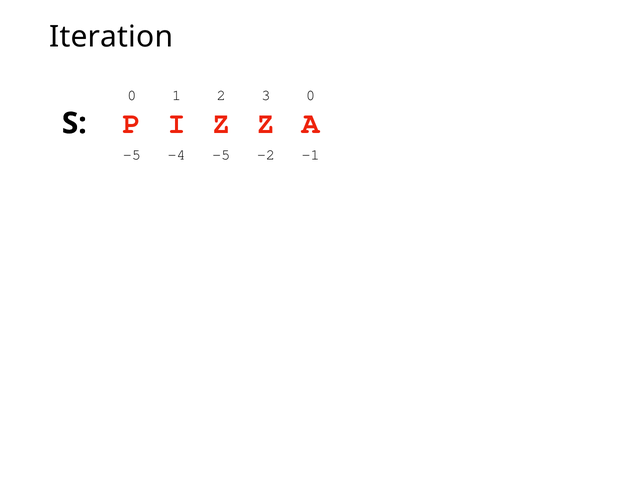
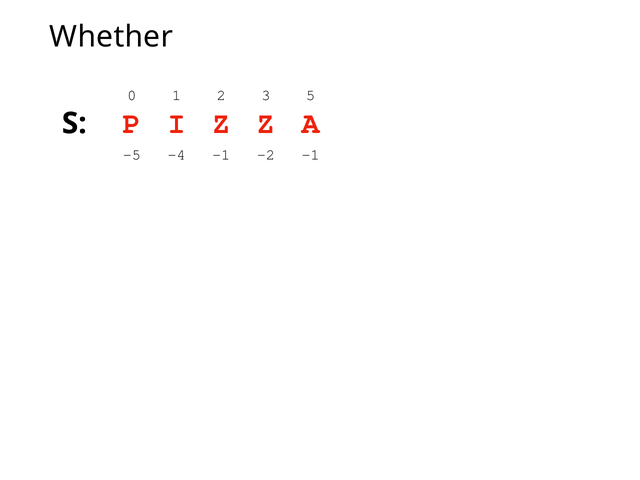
Iteration: Iteration -> Whether
3 0: 0 -> 5
-4 -5: -5 -> -1
